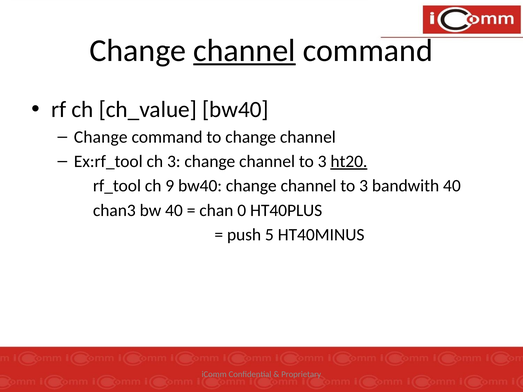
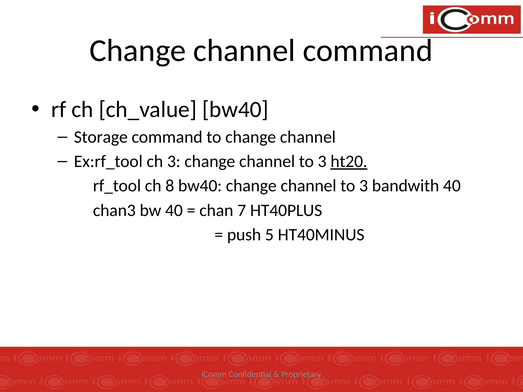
channel at (244, 51) underline: present -> none
Change at (101, 137): Change -> Storage
9: 9 -> 8
0: 0 -> 7
